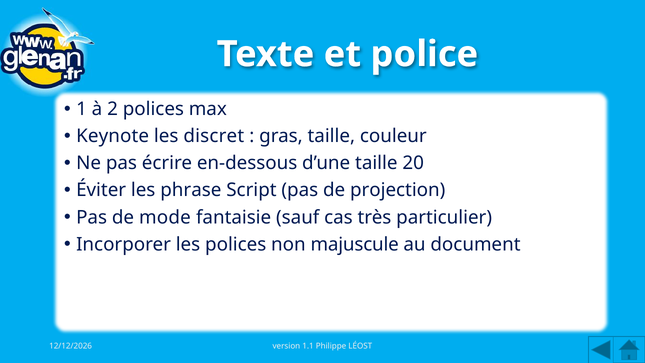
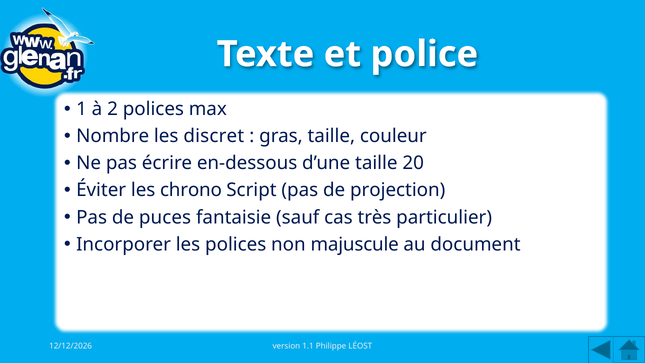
Keynote: Keynote -> Nombre
phrase: phrase -> chrono
mode: mode -> puces
